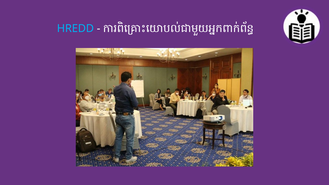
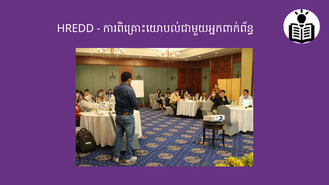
HREDD colour: light blue -> white
